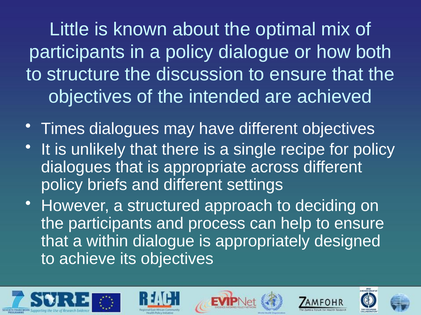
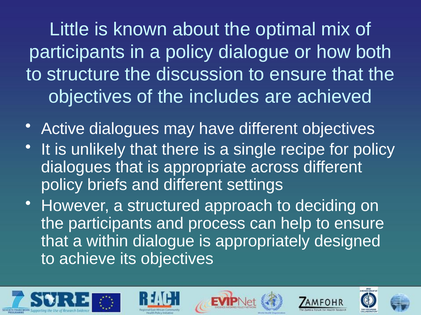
intended: intended -> includes
Times: Times -> Active
